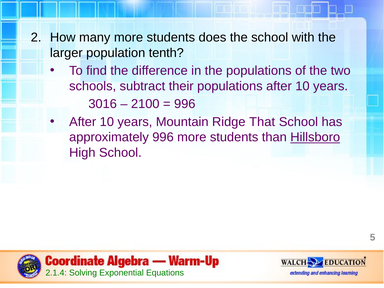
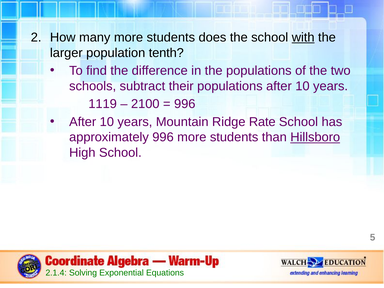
with underline: none -> present
3016: 3016 -> 1119
That: That -> Rate
